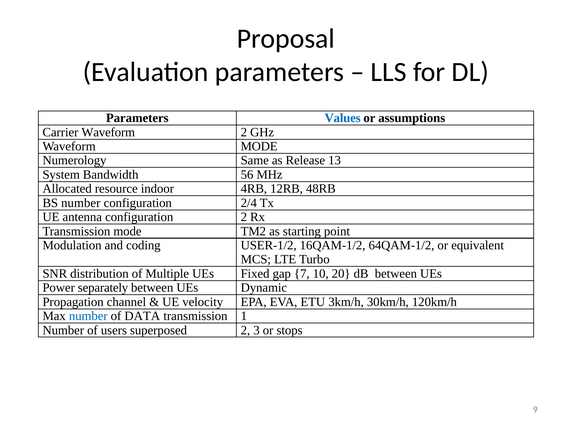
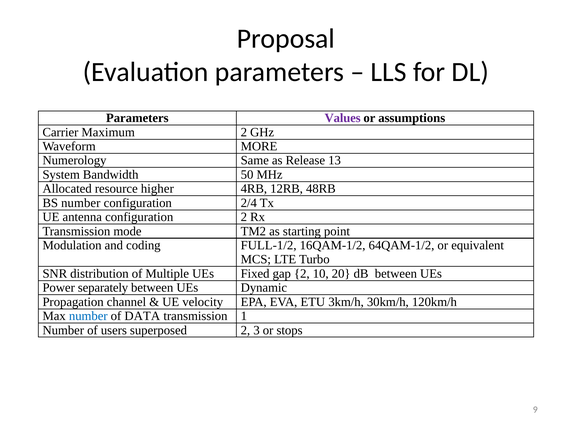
Values colour: blue -> purple
Carrier Waveform: Waveform -> Maximum
Waveform MODE: MODE -> MORE
56: 56 -> 50
indoor: indoor -> higher
USER-1/2: USER-1/2 -> FULL-1/2
gap 7: 7 -> 2
